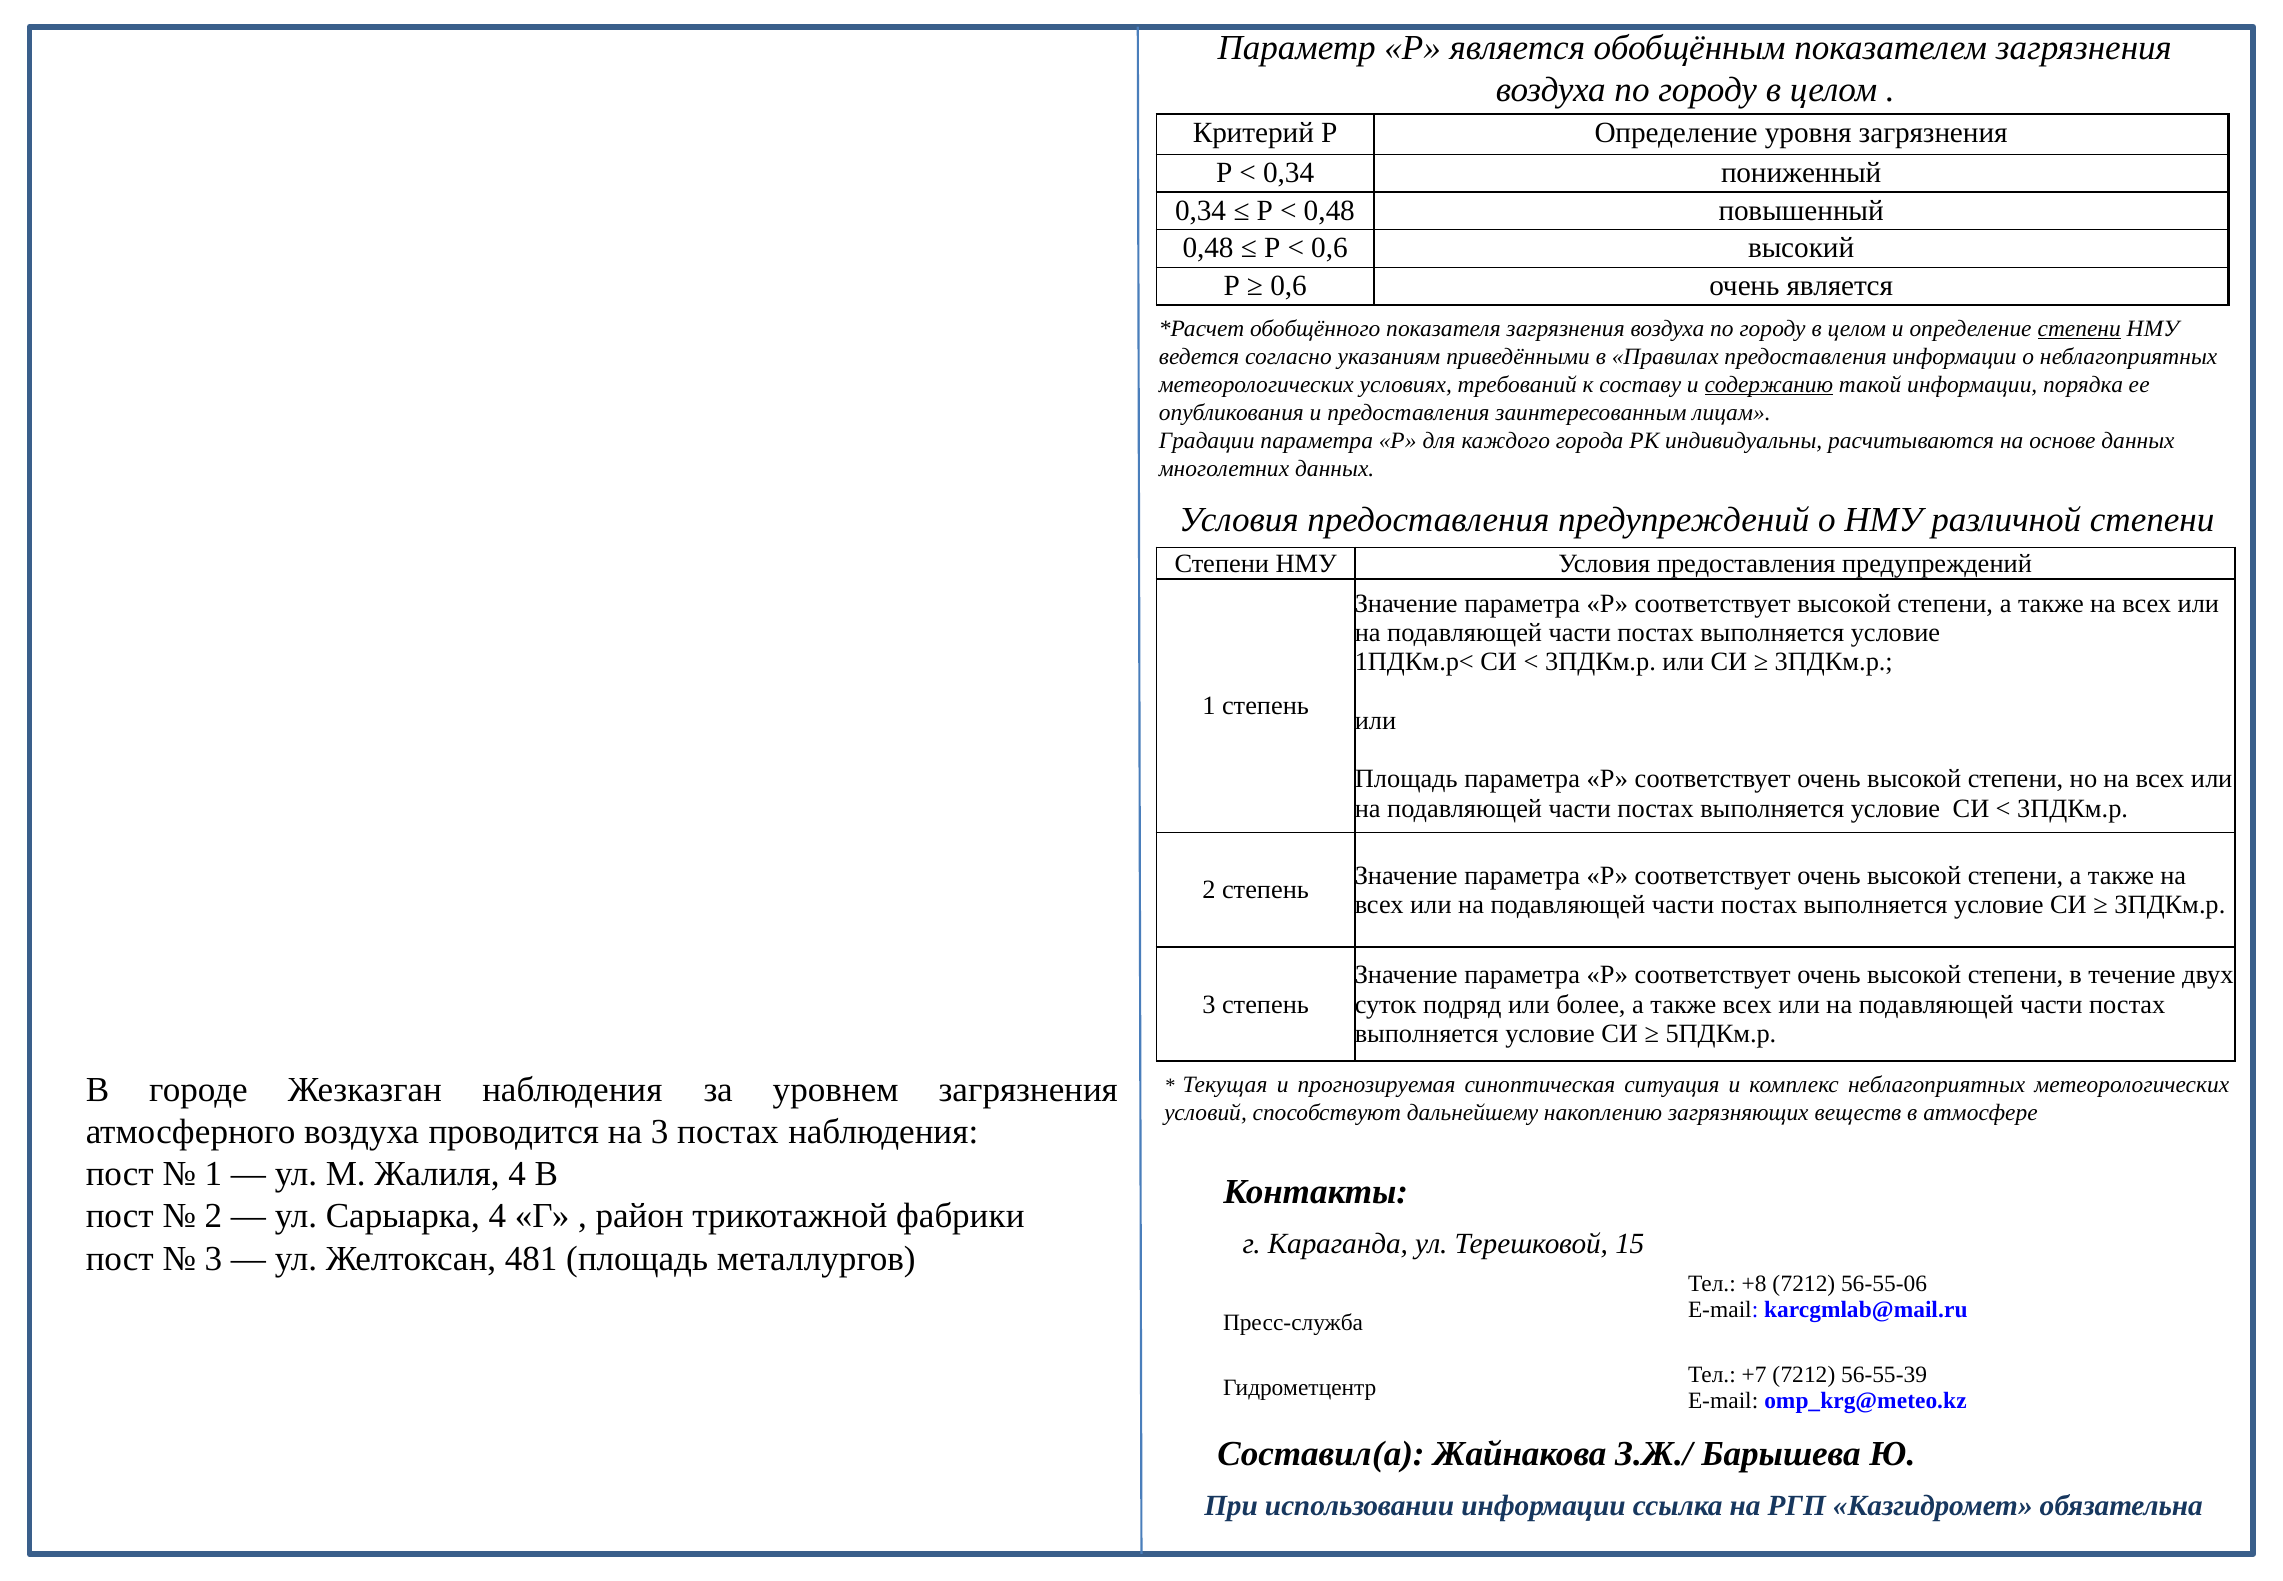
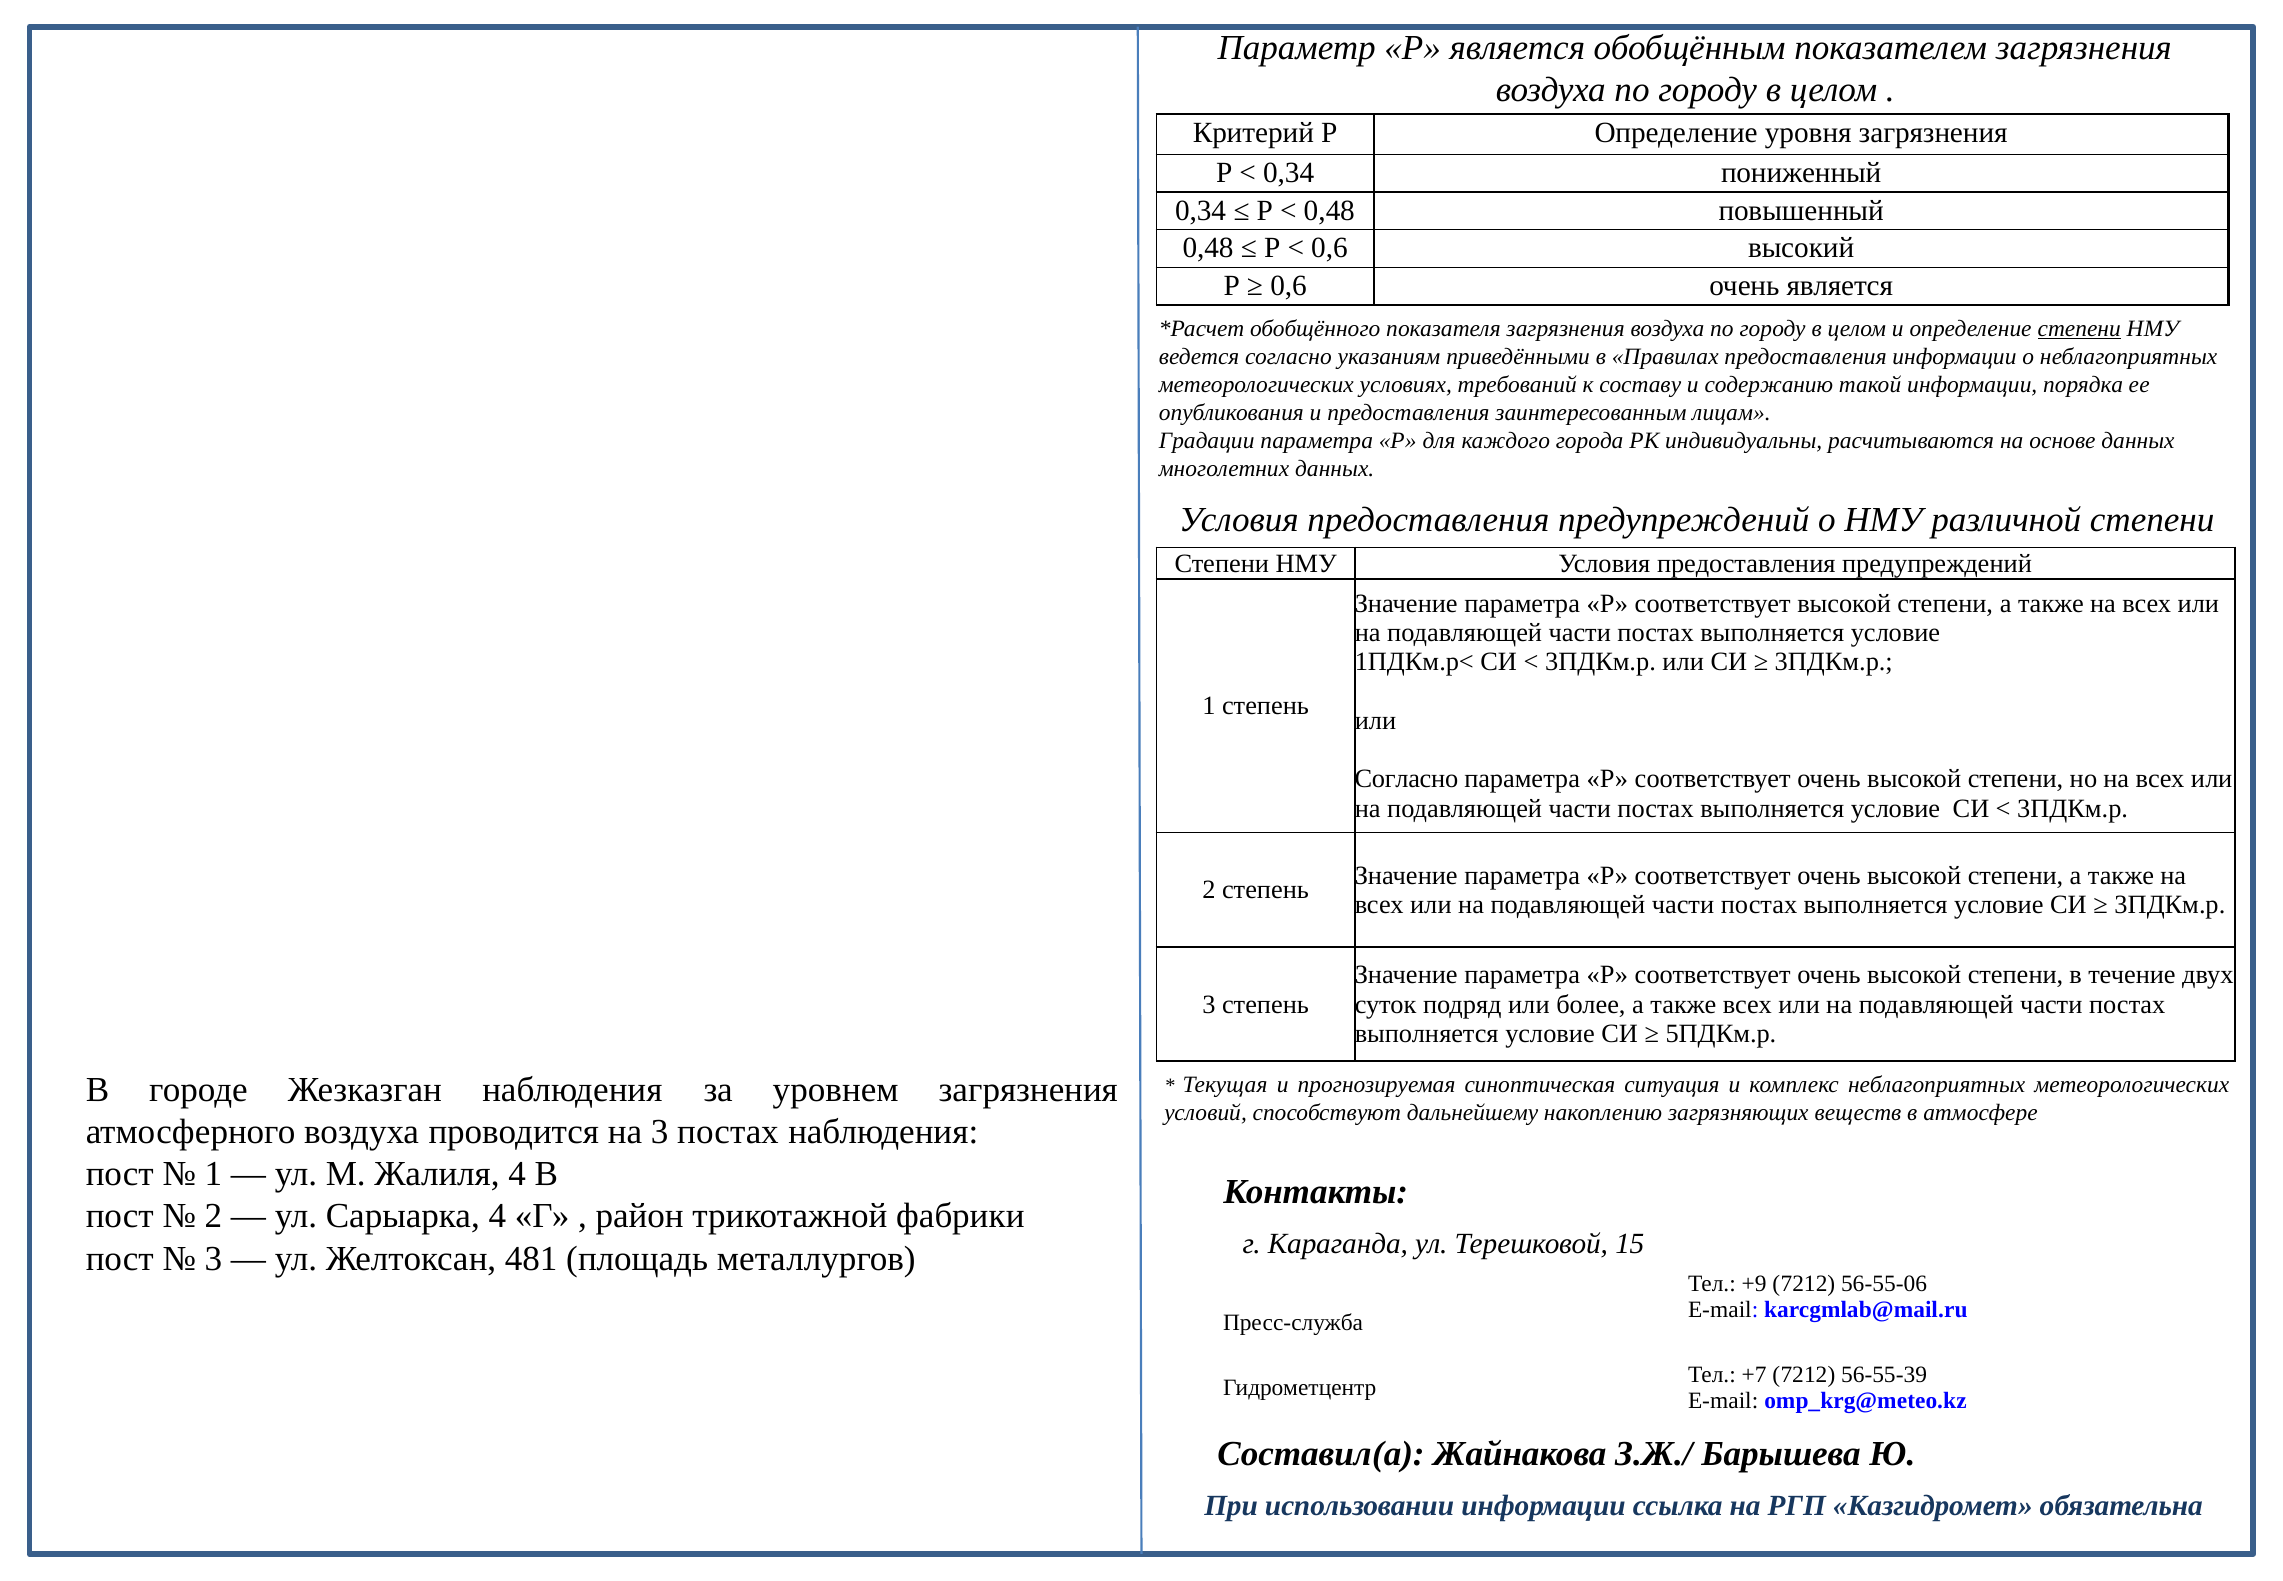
содержанию underline: present -> none
Площадь at (1406, 779): Площадь -> Согласно
+8: +8 -> +9
